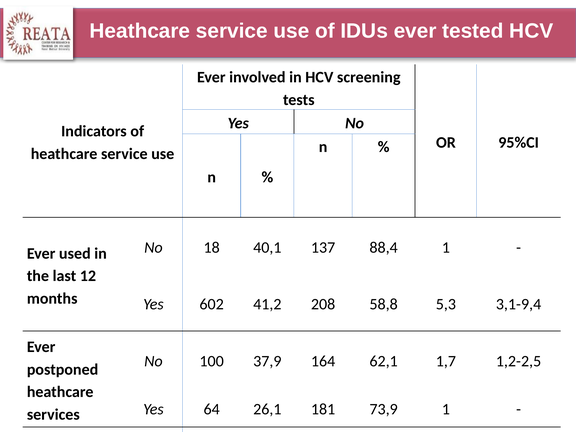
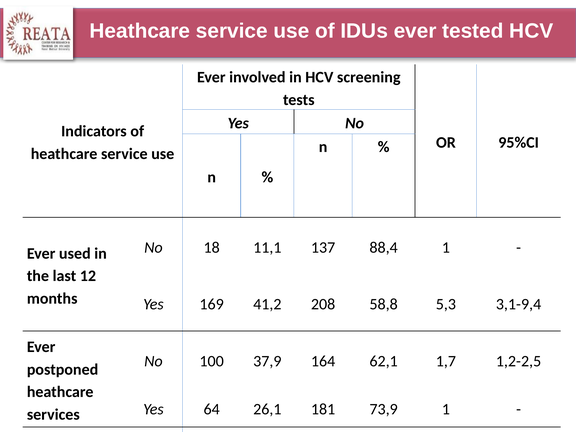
40,1: 40,1 -> 11,1
602: 602 -> 169
